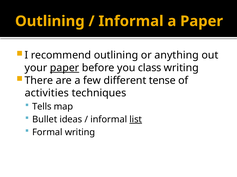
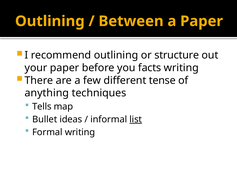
Informal at (131, 21): Informal -> Between
anything: anything -> structure
paper at (65, 68) underline: present -> none
class: class -> facts
activities: activities -> anything
